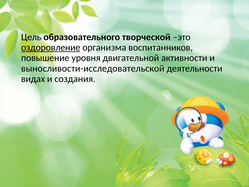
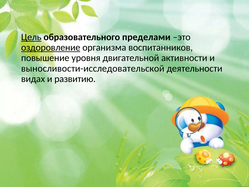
Цель underline: none -> present
творческой: творческой -> пределами
создания: создания -> развитию
